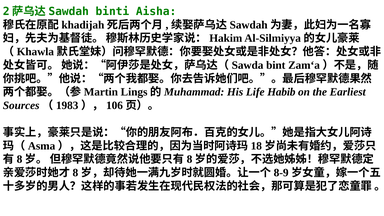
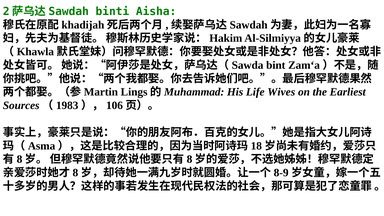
Habib: Habib -> Wives
